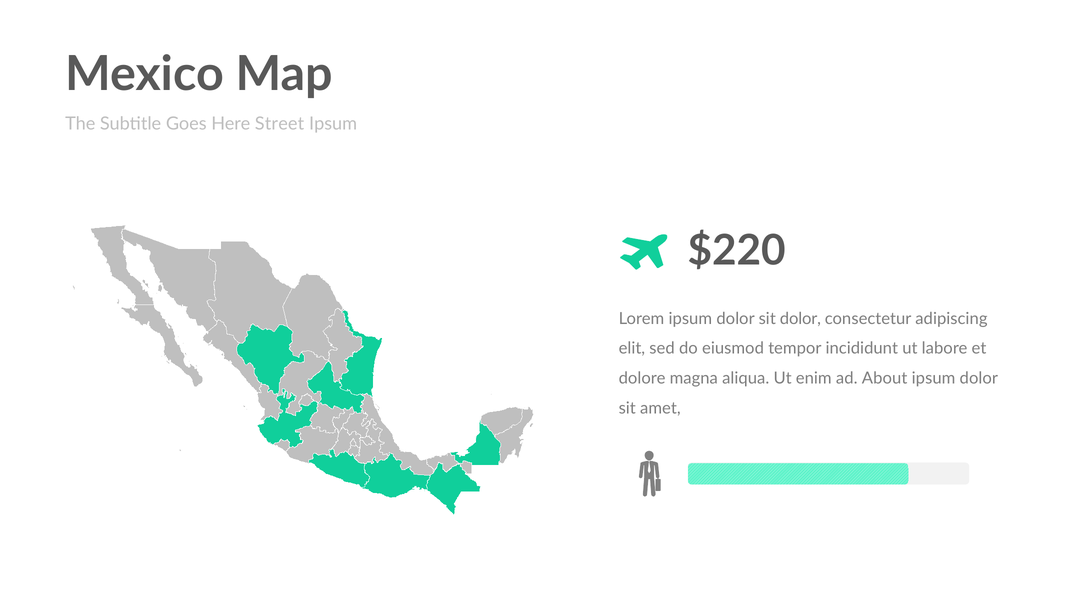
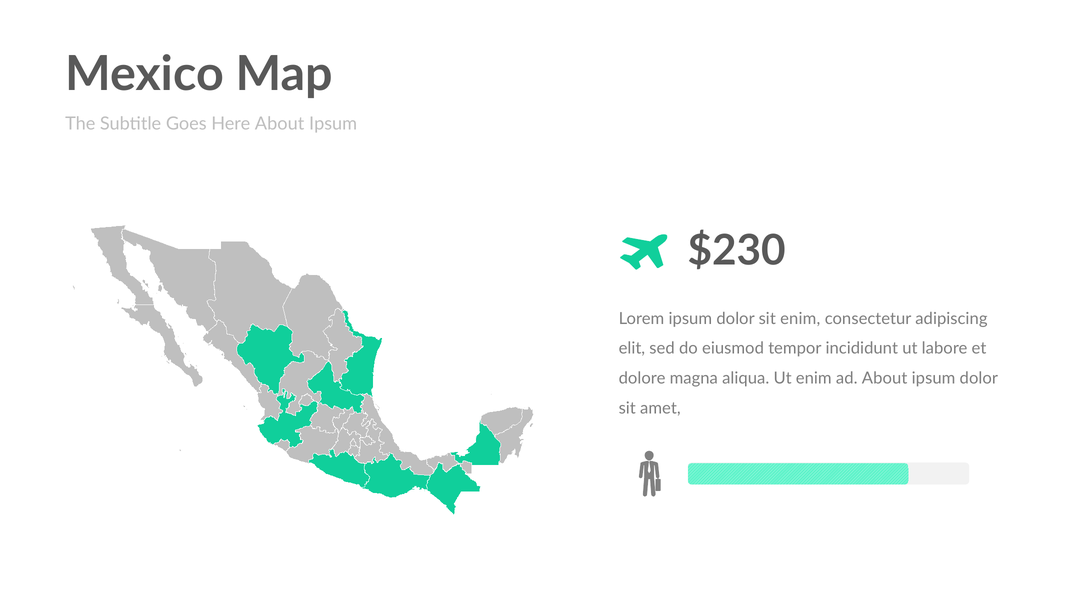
Here Street: Street -> About
$220: $220 -> $230
sit dolor: dolor -> enim
